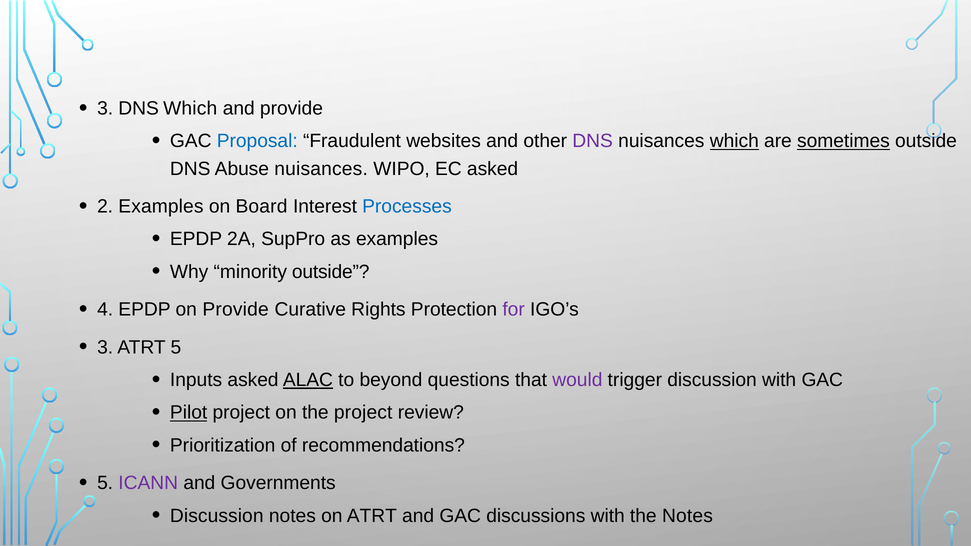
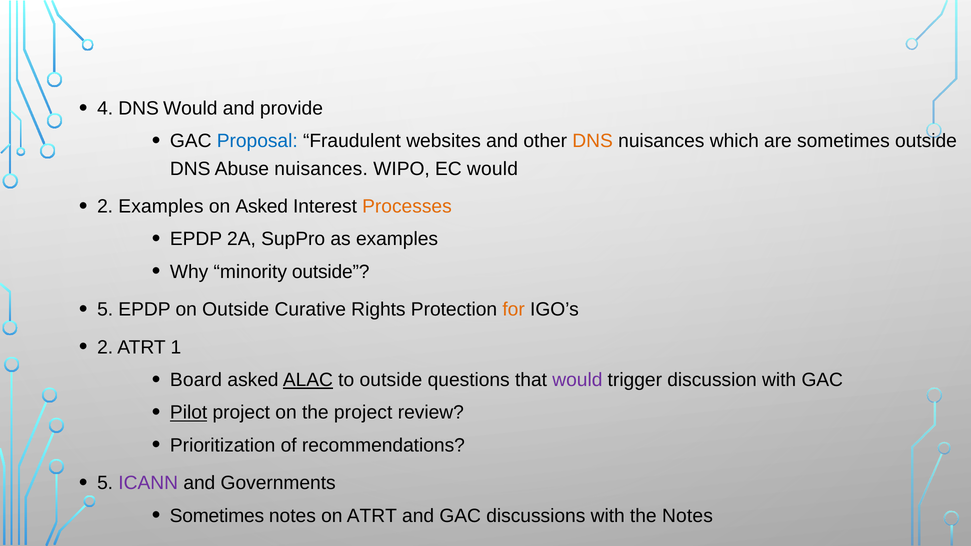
3 at (105, 108): 3 -> 4
DNS Which: Which -> Would
DNS at (593, 141) colour: purple -> orange
which at (734, 141) underline: present -> none
sometimes at (843, 141) underline: present -> none
EC asked: asked -> would
on Board: Board -> Asked
Processes colour: blue -> orange
4 at (105, 310): 4 -> 5
on Provide: Provide -> Outside
for colour: purple -> orange
3 at (105, 347): 3 -> 2
ATRT 5: 5 -> 1
Inputs: Inputs -> Board
to beyond: beyond -> outside
Discussion at (217, 516): Discussion -> Sometimes
